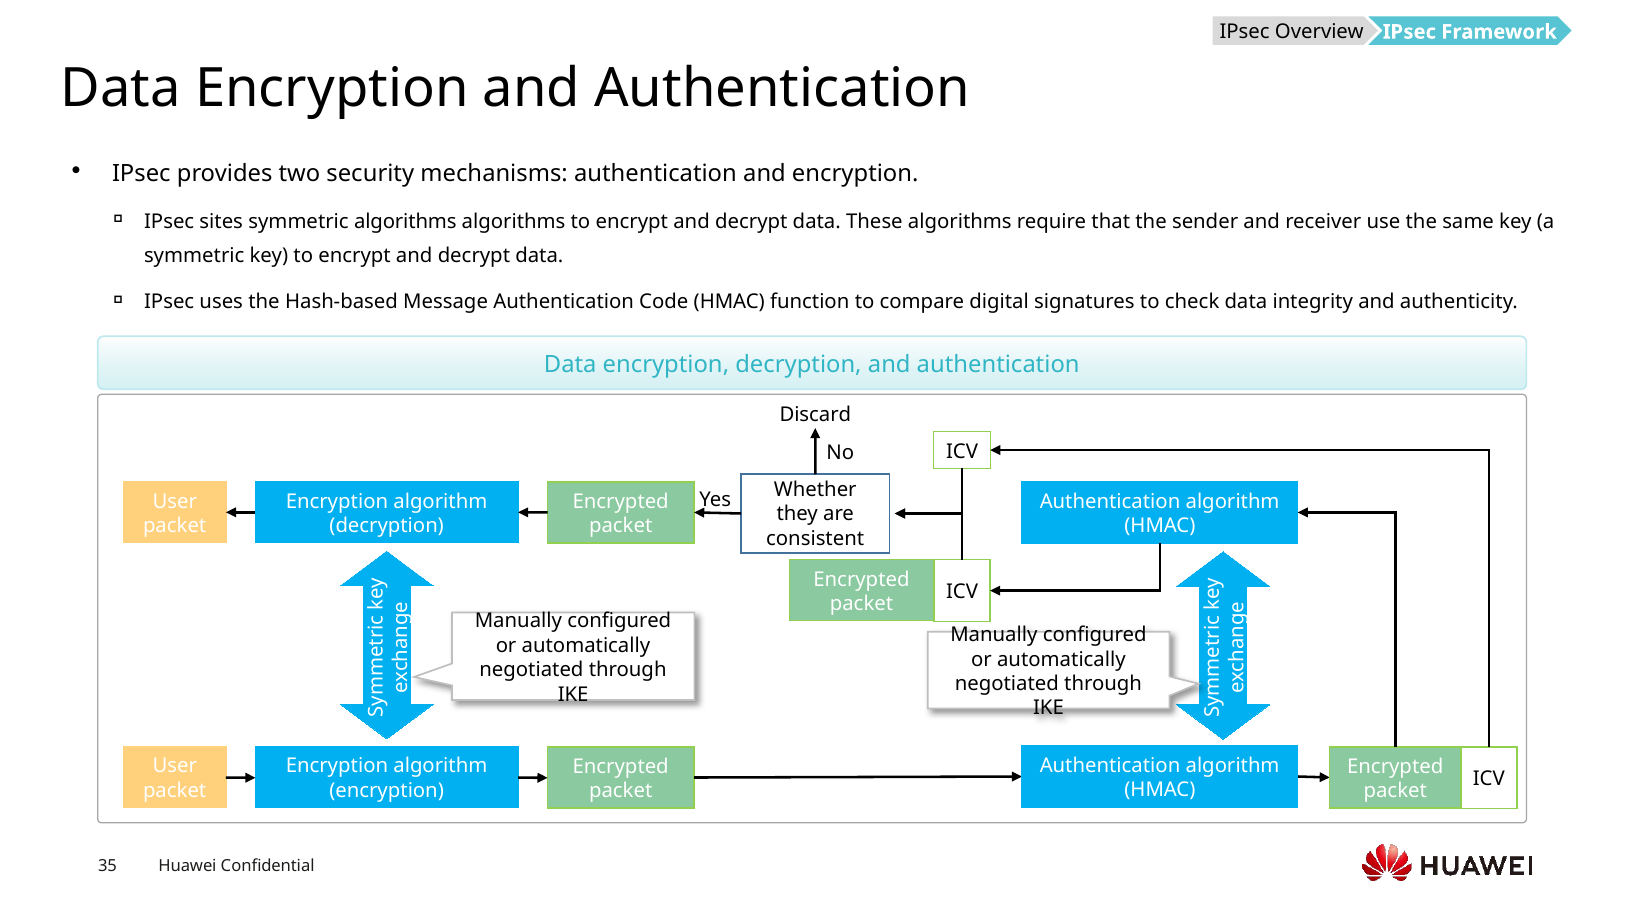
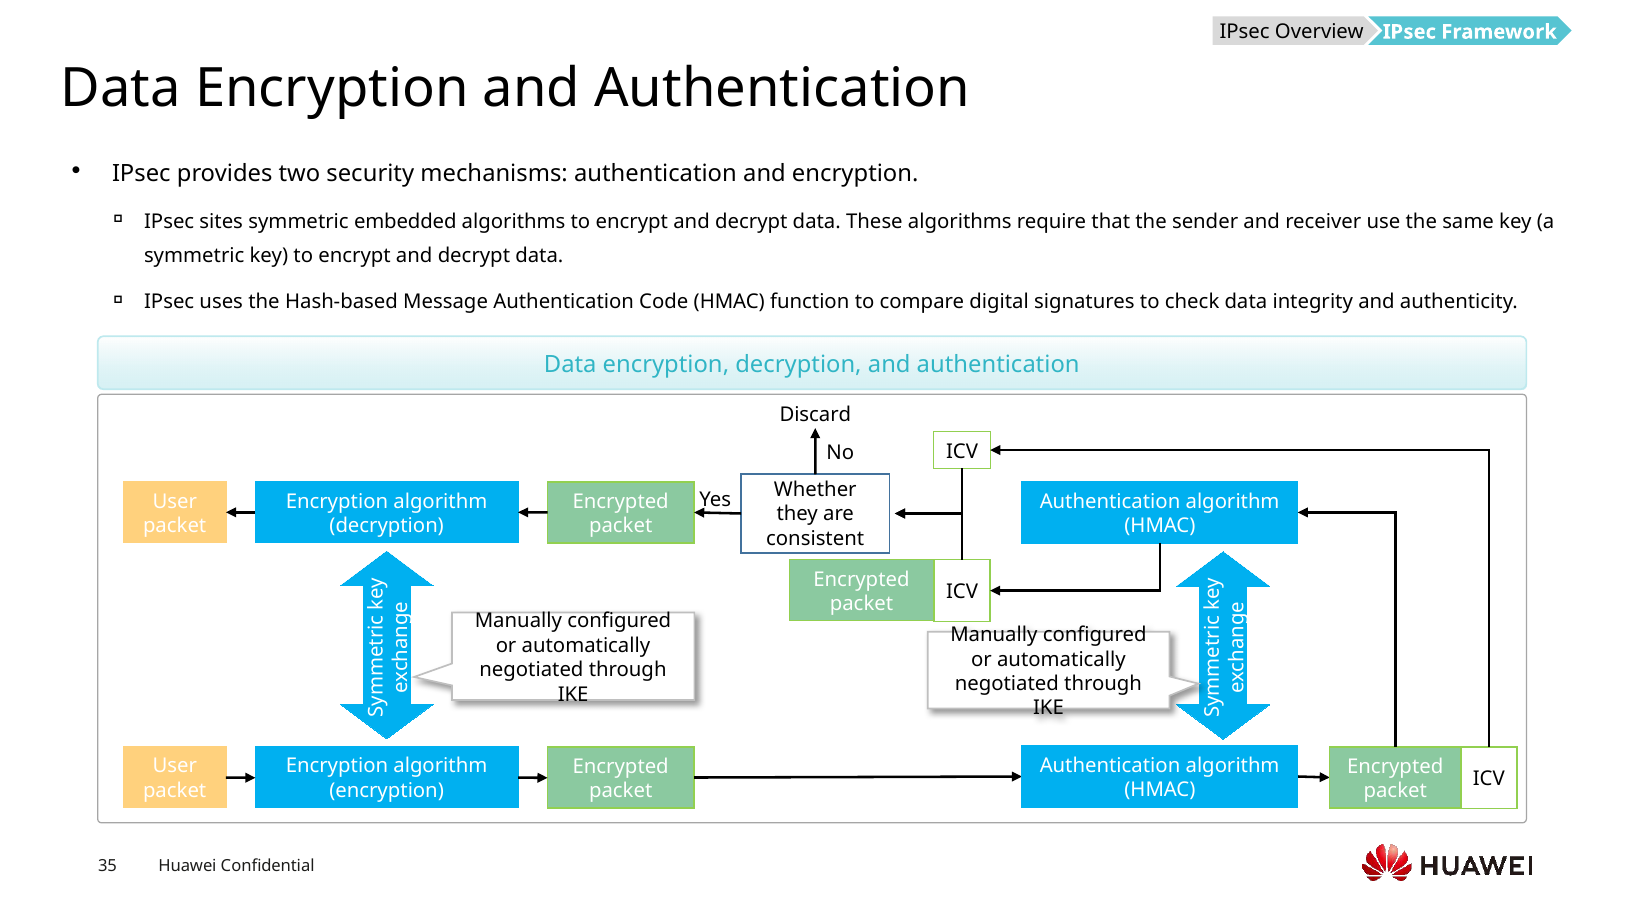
symmetric algorithms: algorithms -> embedded
